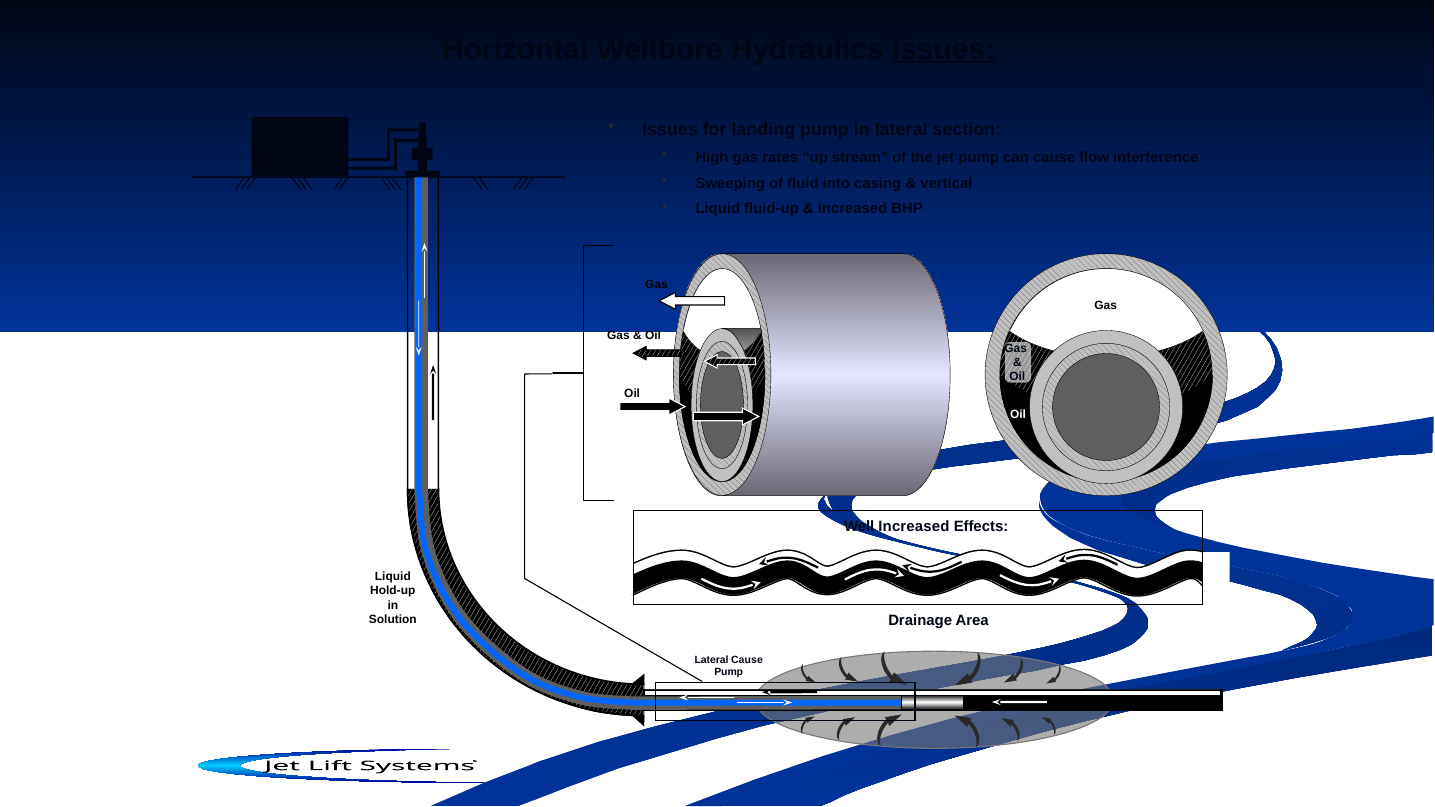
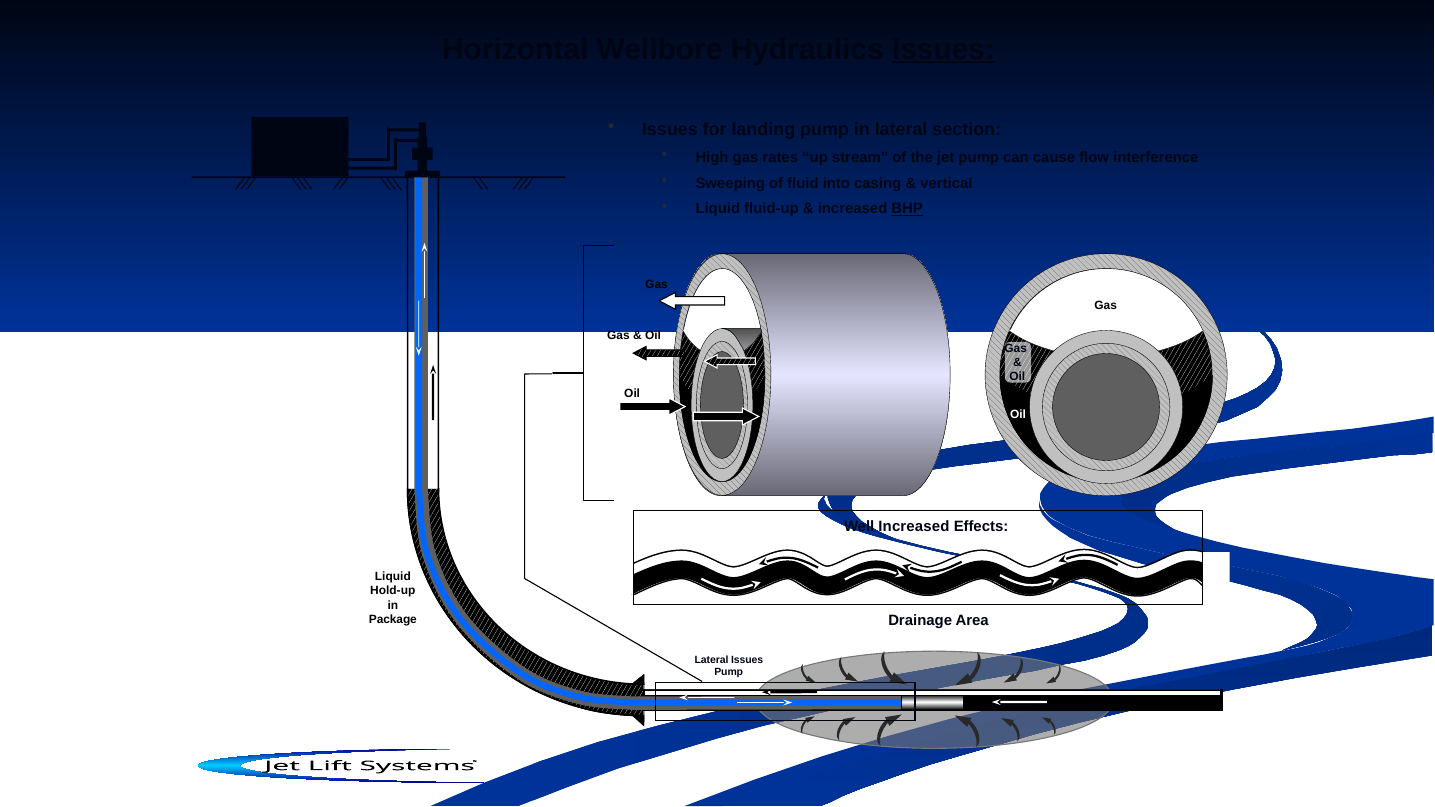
BHP underline: none -> present
Solution: Solution -> Package
Lateral Cause: Cause -> Issues
